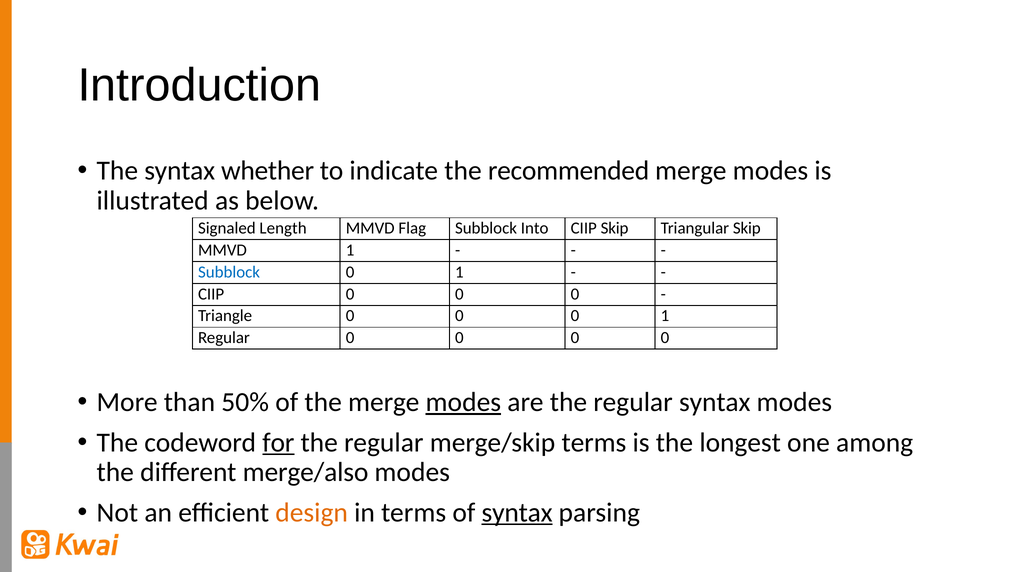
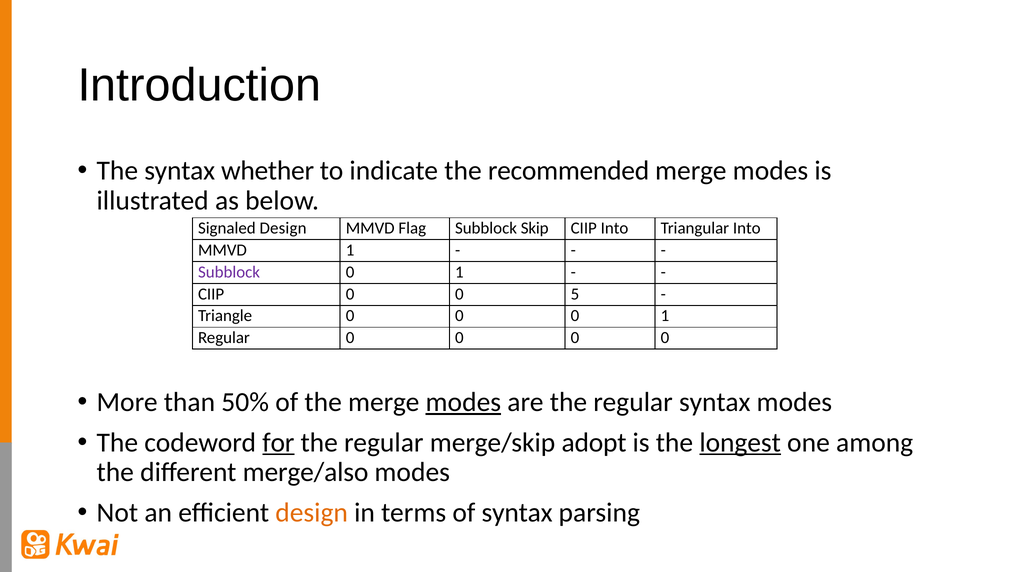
Signaled Length: Length -> Design
Into: Into -> Skip
CIIP Skip: Skip -> Into
Triangular Skip: Skip -> Into
Subblock at (229, 272) colour: blue -> purple
CIIP 0 0 0: 0 -> 5
merge/skip terms: terms -> adopt
longest underline: none -> present
syntax at (517, 513) underline: present -> none
